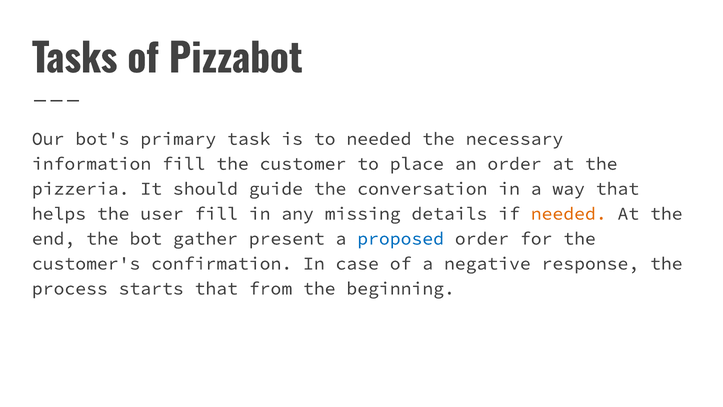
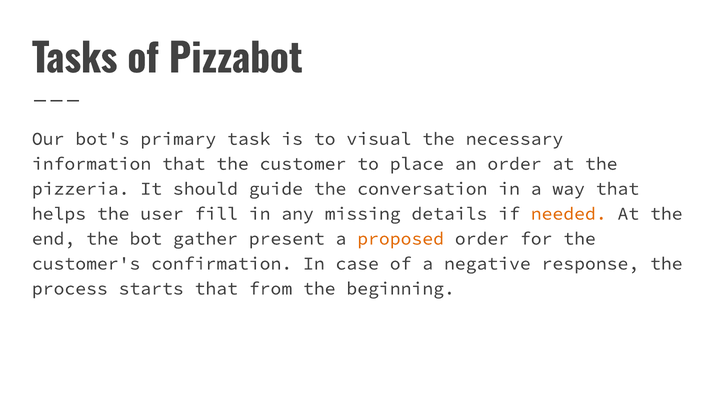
to needed: needed -> visual
information fill: fill -> that
proposed colour: blue -> orange
